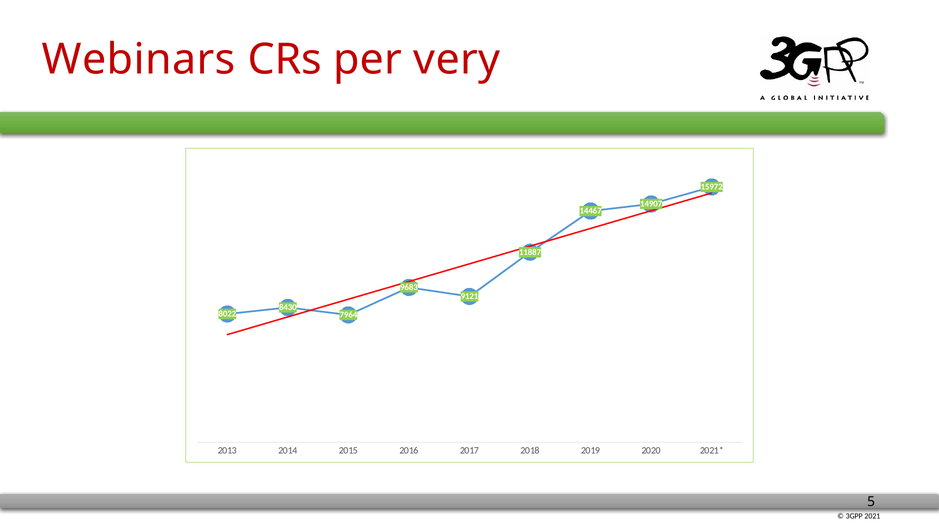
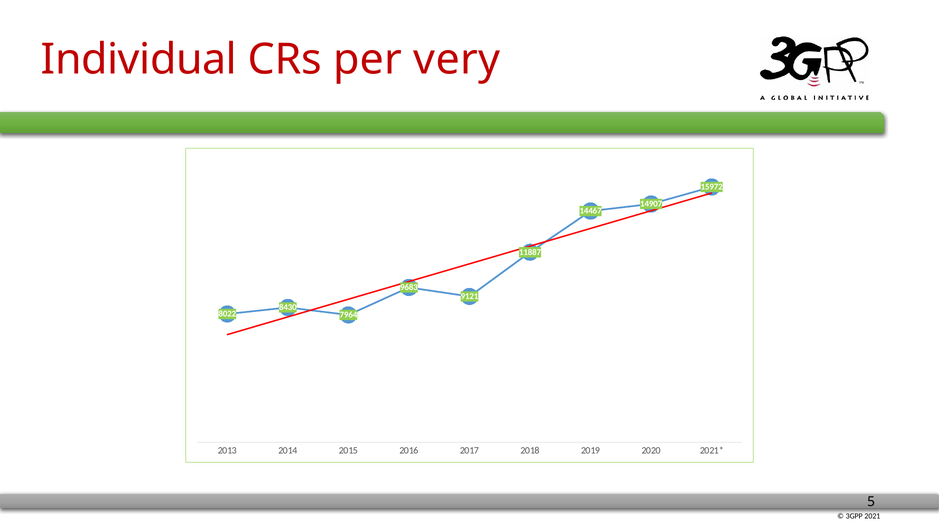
Webinars: Webinars -> Individual
